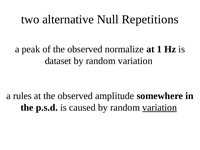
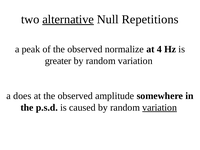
alternative underline: none -> present
1: 1 -> 4
dataset: dataset -> greater
rules: rules -> does
